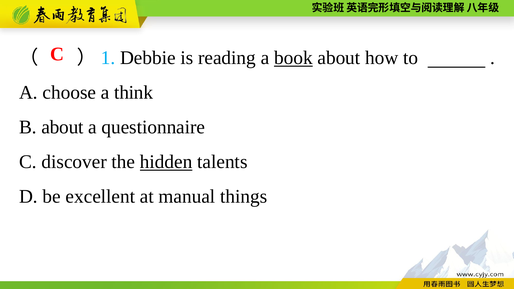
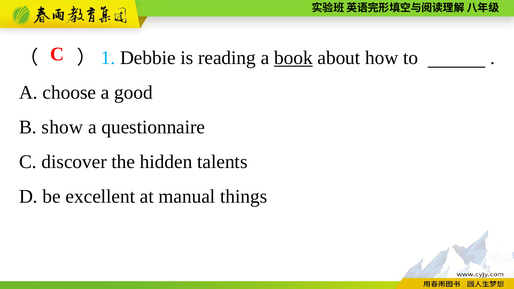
think: think -> good
B about: about -> show
hidden underline: present -> none
